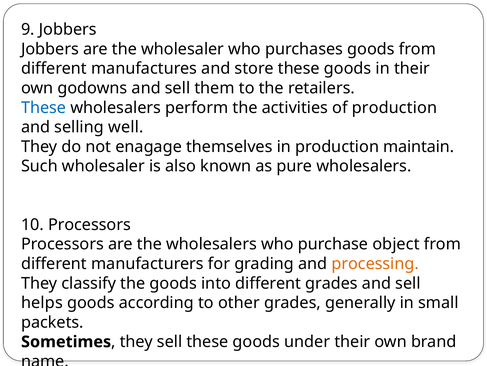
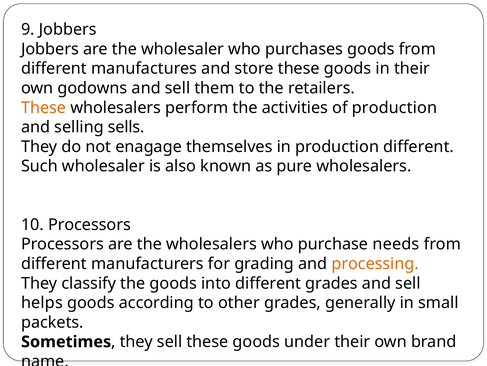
These at (44, 107) colour: blue -> orange
well: well -> sells
production maintain: maintain -> different
object: object -> needs
